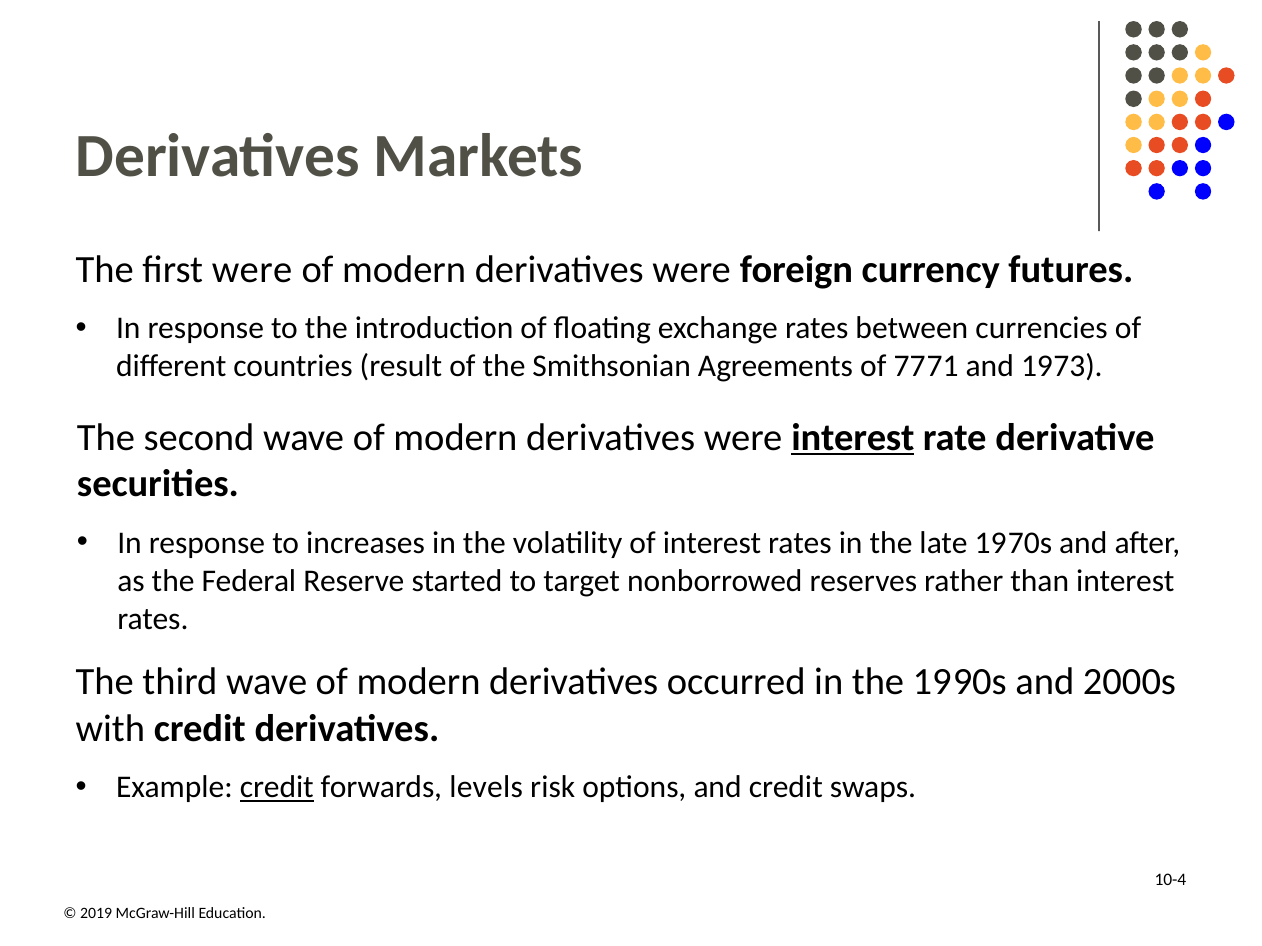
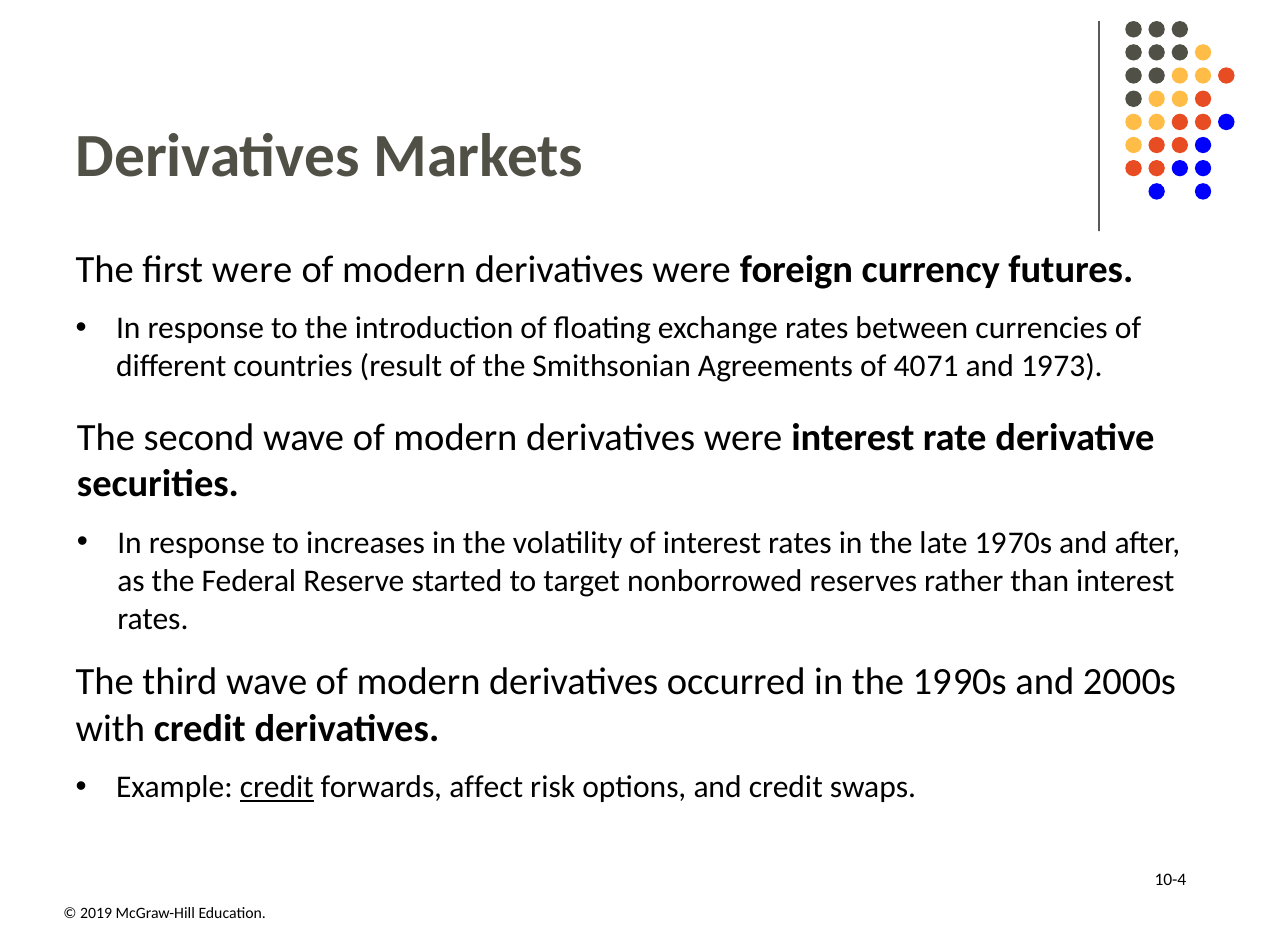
77: 77 -> 40
interest at (853, 438) underline: present -> none
levels: levels -> affect
